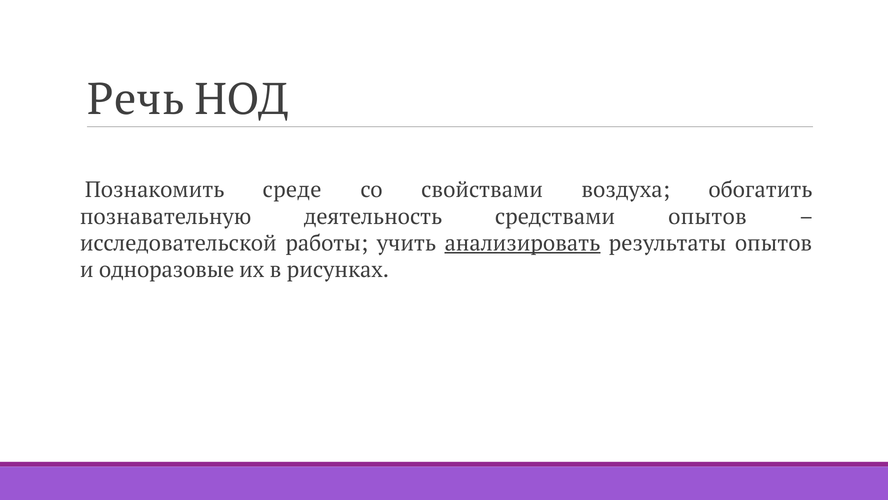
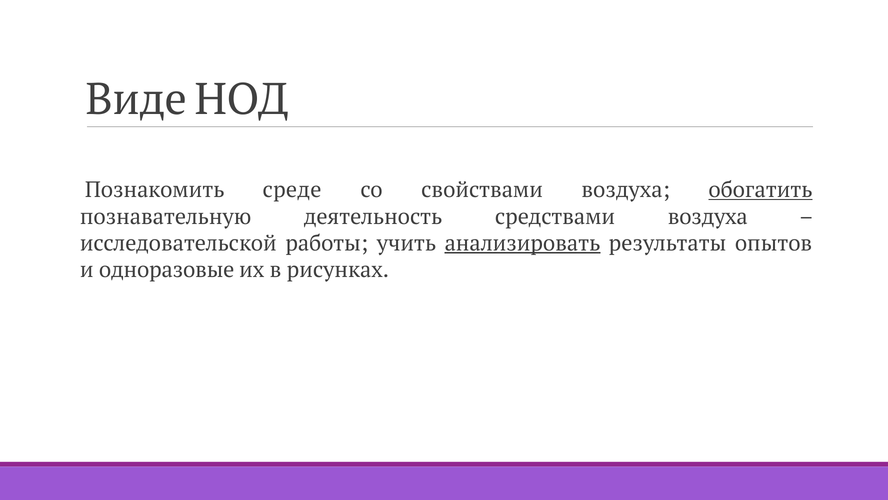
Речь: Речь -> Виде
обогатить underline: none -> present
средствами опытов: опытов -> воздуха
